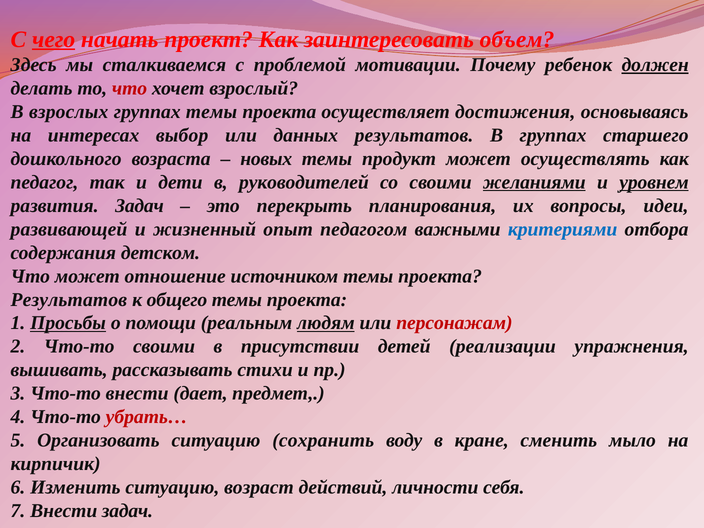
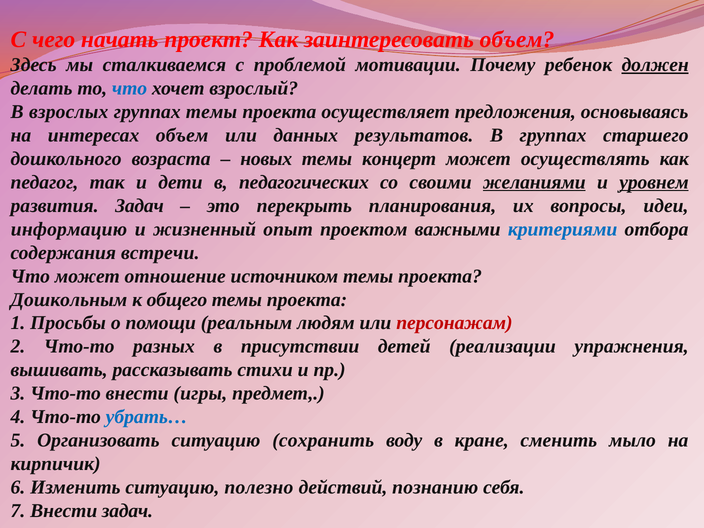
чего underline: present -> none
что at (130, 88) colour: red -> blue
достижения: достижения -> предложения
интересах выбор: выбор -> объем
продукт: продукт -> концерт
руководителей: руководителей -> педагогических
развивающей: развивающей -> информацию
педагогом: педагогом -> проектом
детском: детском -> встречи
Результатов at (69, 300): Результатов -> Дошкольным
Просьбы underline: present -> none
людям underline: present -> none
Что-то своими: своими -> разных
дает: дает -> игры
убрать… colour: red -> blue
возраст: возраст -> полезно
личности: личности -> познанию
